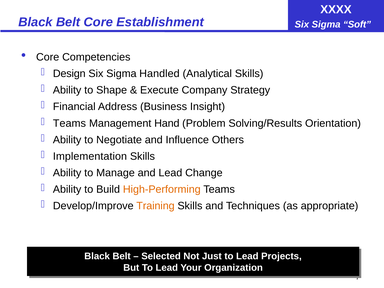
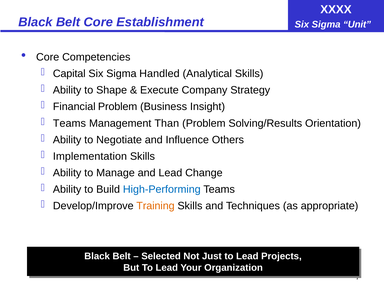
Soft: Soft -> Unit
Design: Design -> Capital
Financial Address: Address -> Problem
Hand: Hand -> Than
High-Performing colour: orange -> blue
